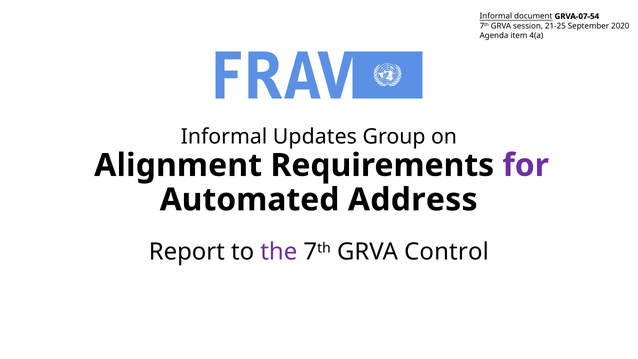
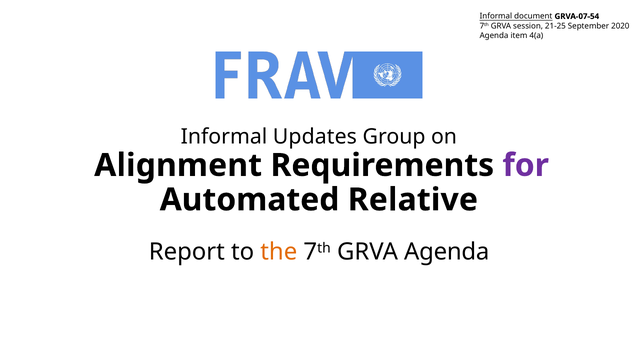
Address: Address -> Relative
the colour: purple -> orange
GRVA Control: Control -> Agenda
